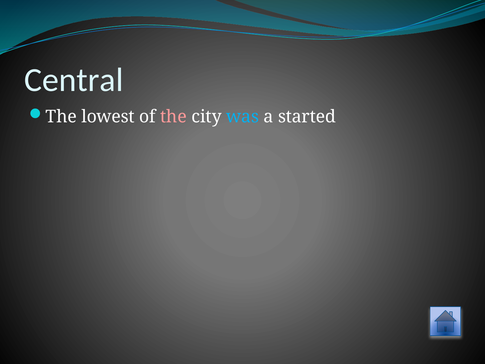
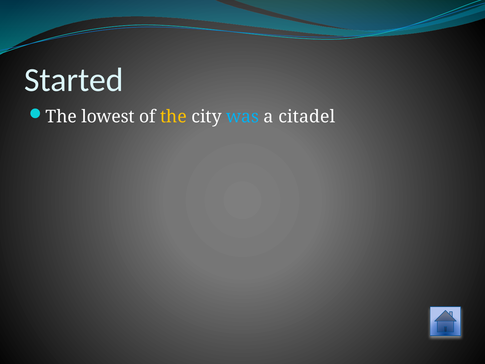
Central: Central -> Started
the at (173, 117) colour: pink -> yellow
started: started -> citadel
